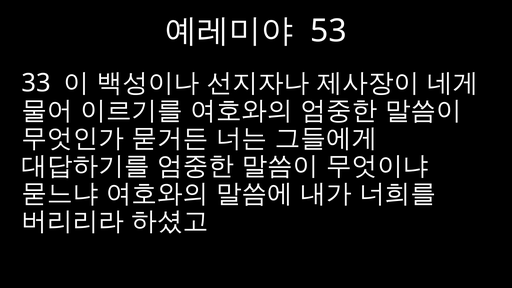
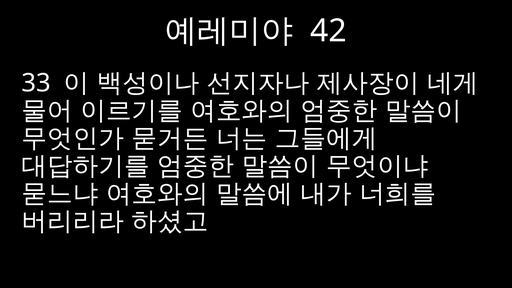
53: 53 -> 42
